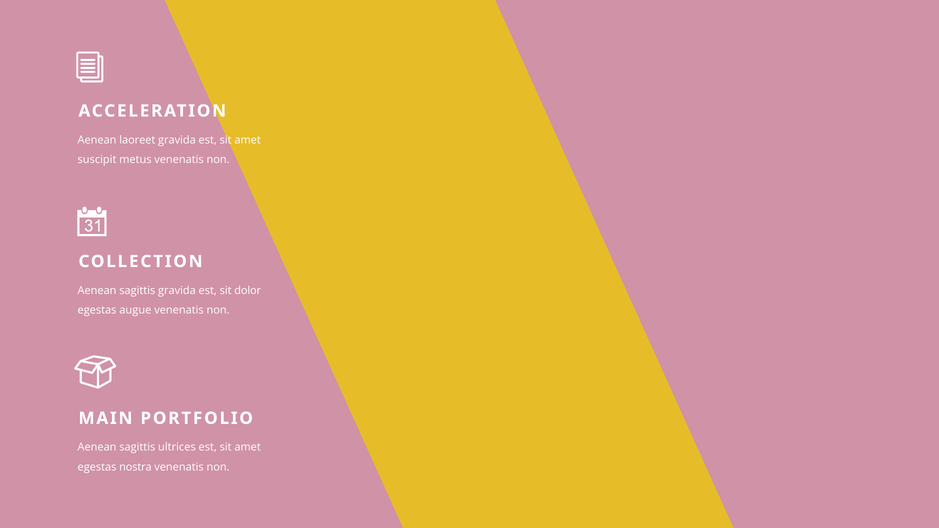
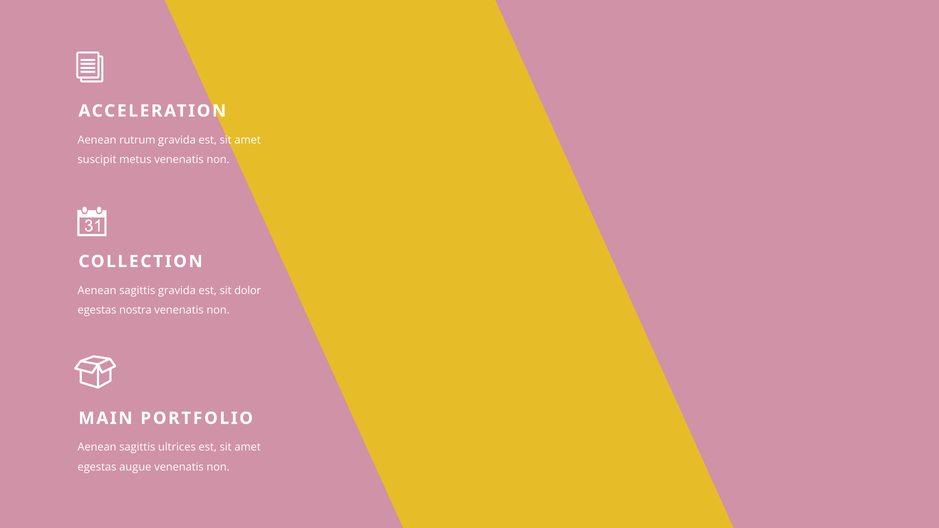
laoreet: laoreet -> rutrum
augue: augue -> nostra
nostra: nostra -> augue
